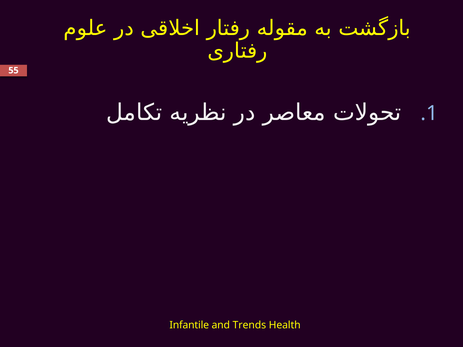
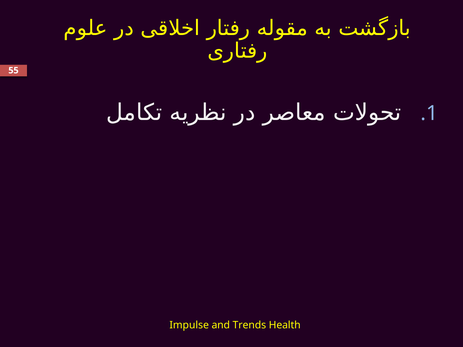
Infantile: Infantile -> Impulse
